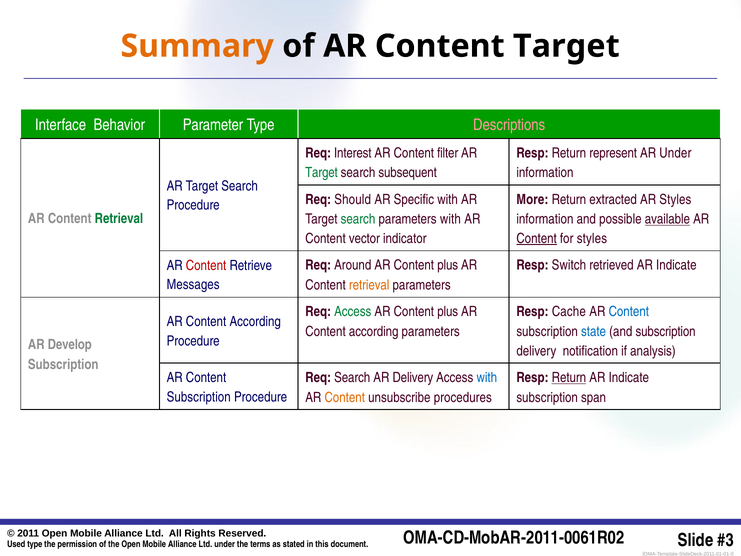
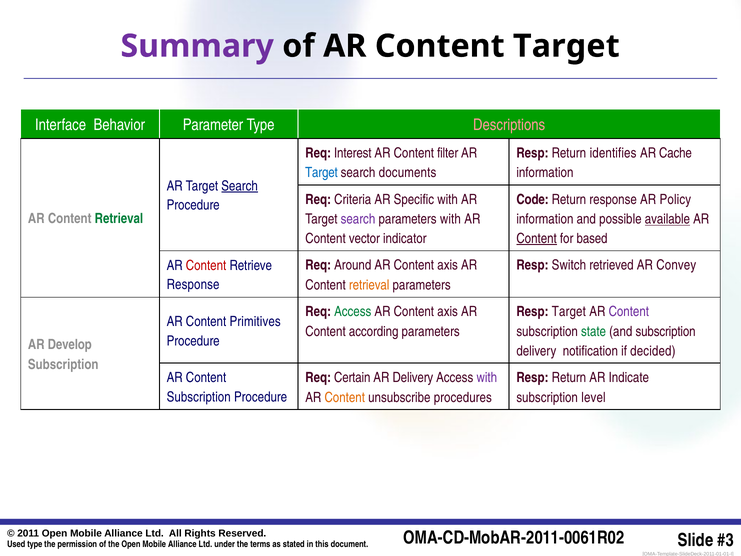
Summary colour: orange -> purple
represent: represent -> identifies
AR Under: Under -> Cache
Target at (322, 173) colour: green -> blue
subsequent: subsequent -> documents
Search at (240, 186) underline: none -> present
Should: Should -> Criteria
More: More -> Code
Return extracted: extracted -> response
AR Styles: Styles -> Policy
search at (358, 219) colour: green -> purple
for styles: styles -> based
plus at (448, 265): plus -> axis
retrieved AR Indicate: Indicate -> Convey
Messages at (193, 285): Messages -> Response
plus at (448, 312): plus -> axis
Resp Cache: Cache -> Target
Content at (629, 312) colour: blue -> purple
According at (255, 321): According -> Primitives
state colour: blue -> green
analysis: analysis -> decided
Req Search: Search -> Certain
with at (487, 378) colour: blue -> purple
Return at (569, 378) underline: present -> none
span: span -> level
